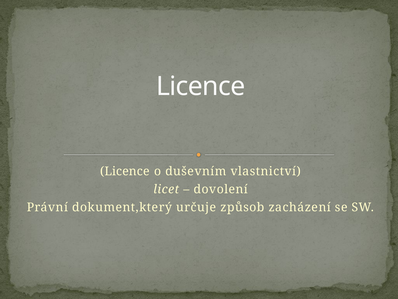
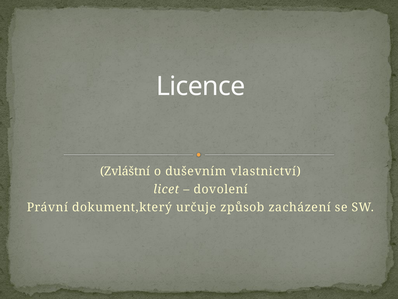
Licence at (125, 171): Licence -> Zvláštní
